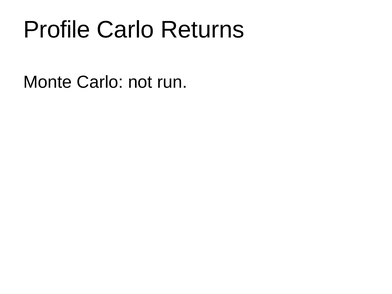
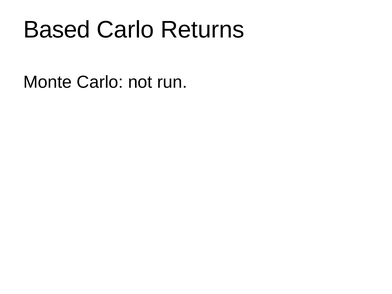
Profile: Profile -> Based
